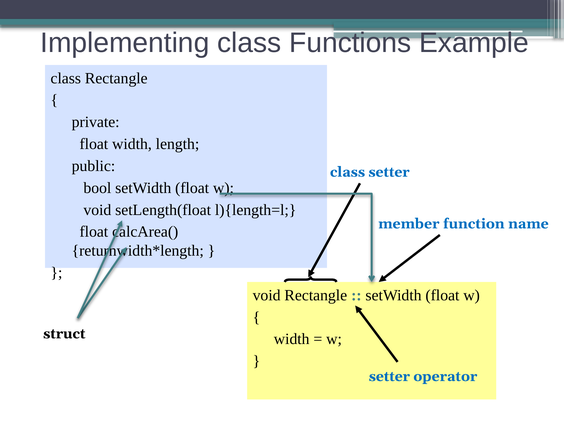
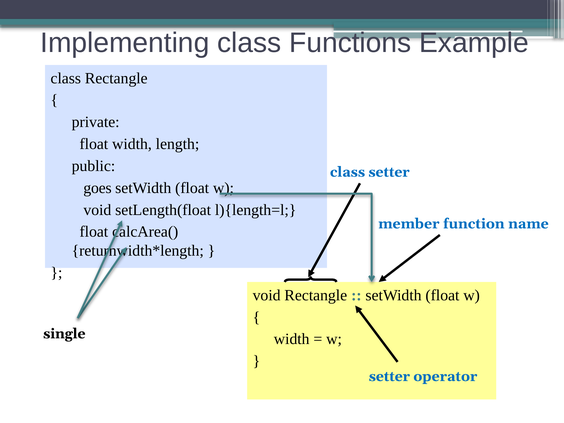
bool: bool -> goes
struct: struct -> single
